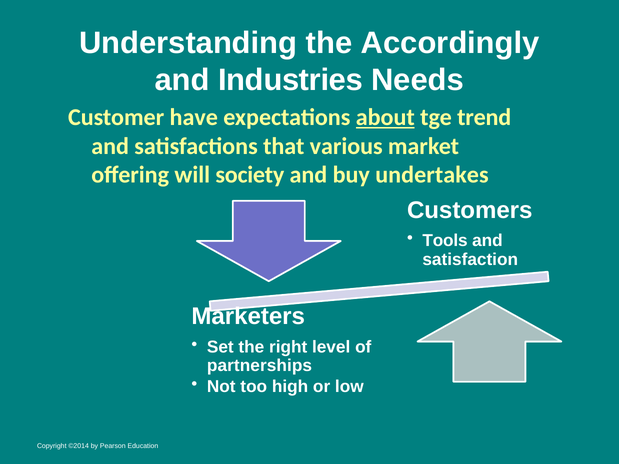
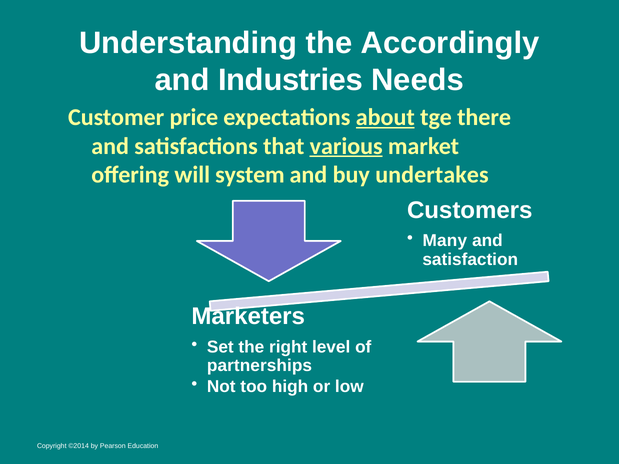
have: have -> price
trend: trend -> there
various underline: none -> present
society: society -> system
Tools: Tools -> Many
